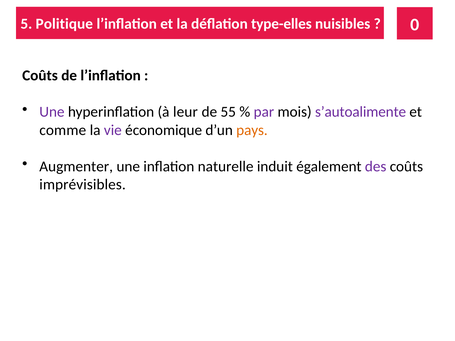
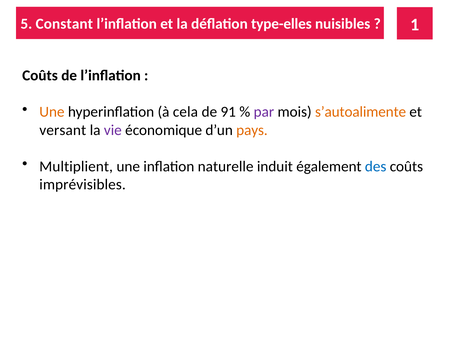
Politique: Politique -> Constant
0: 0 -> 1
Une at (52, 112) colour: purple -> orange
leur: leur -> cela
55: 55 -> 91
s’autoalimente colour: purple -> orange
comme: comme -> versant
Augmenter: Augmenter -> Multiplient
des colour: purple -> blue
